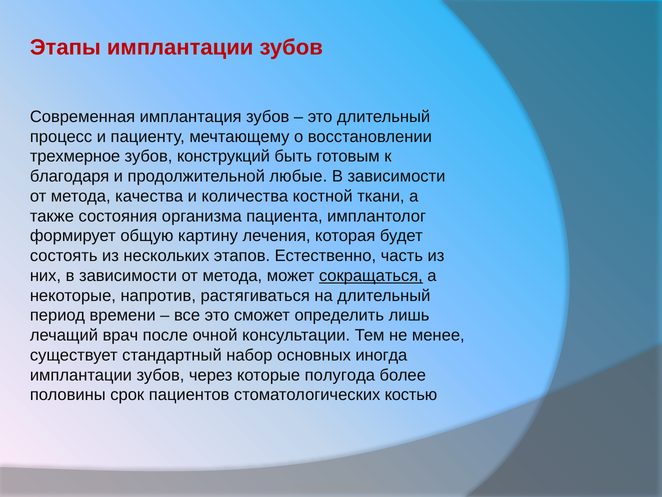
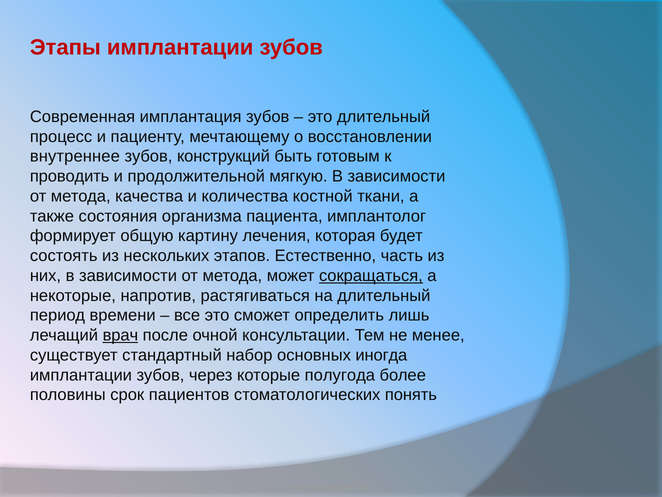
трехмерное: трехмерное -> внутреннее
благодаря: благодаря -> проводить
любые: любые -> мягкую
врач underline: none -> present
костью: костью -> понять
